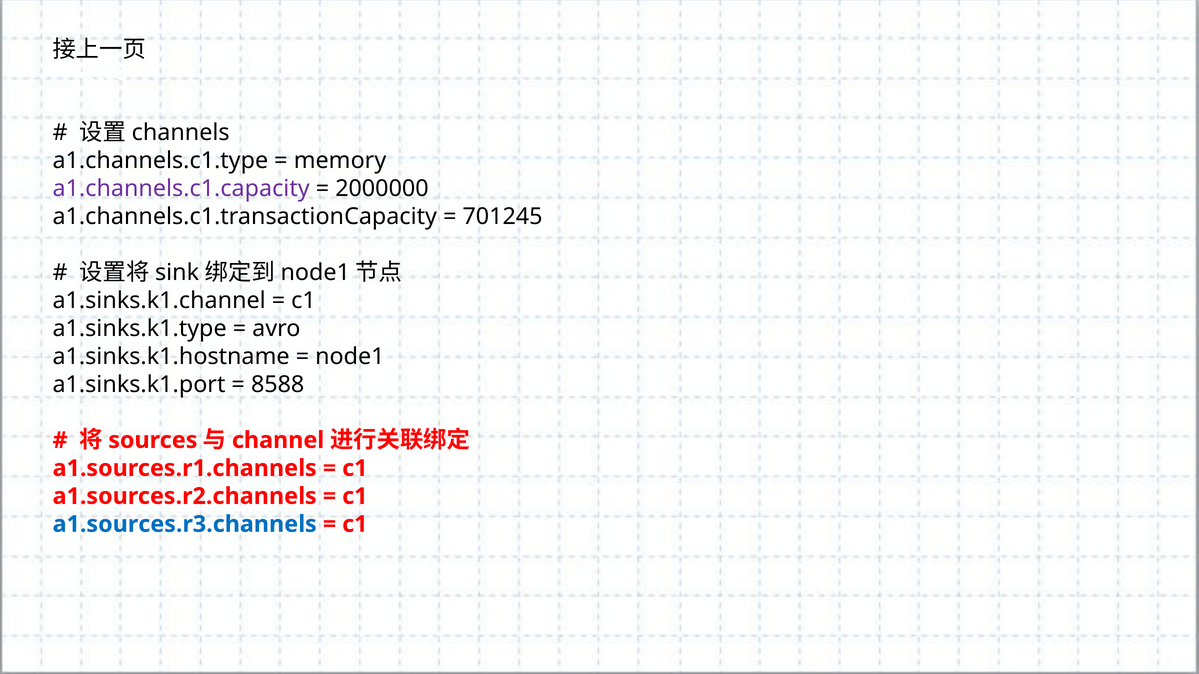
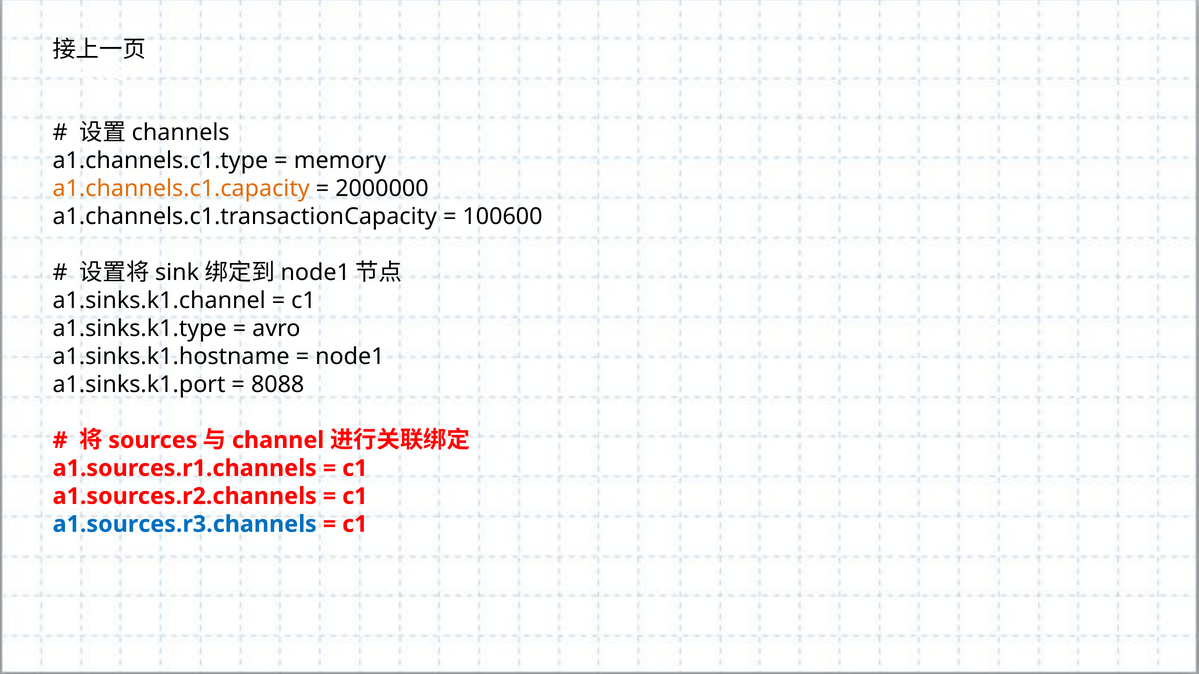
a1.channels.c1.capacity colour: purple -> orange
701245: 701245 -> 100600
8588: 8588 -> 8088
